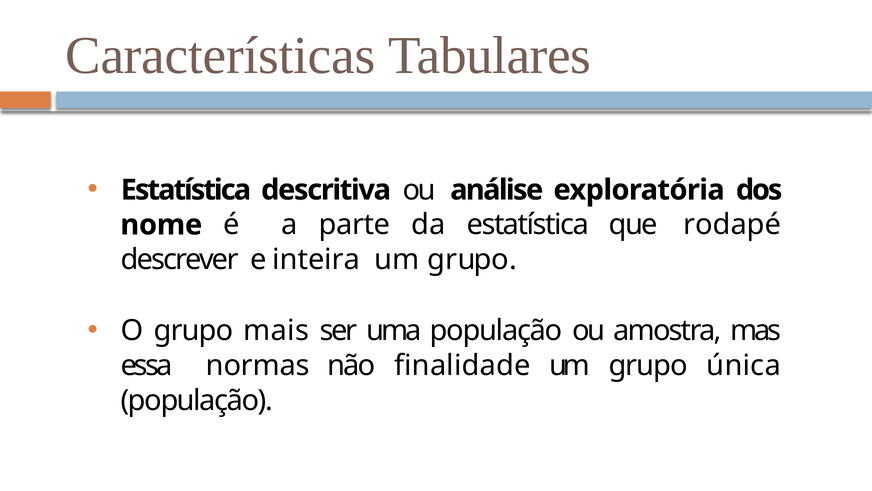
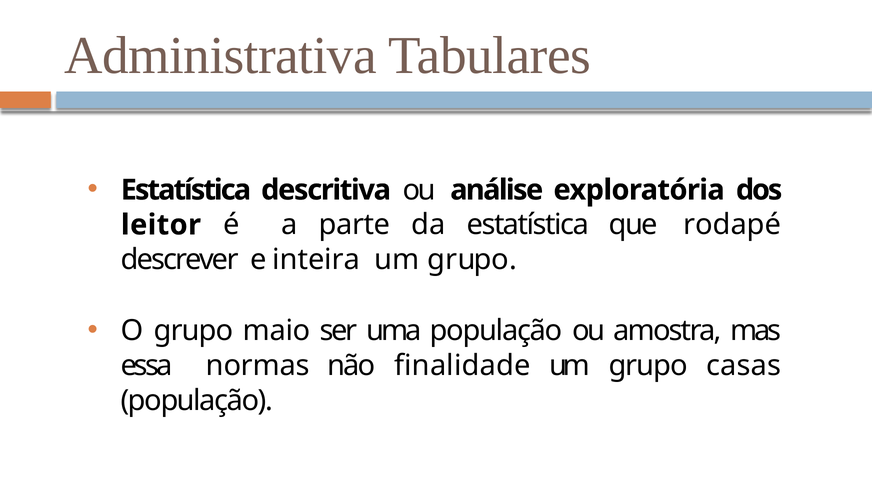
Características: Características -> Administrativa
nome: nome -> leitor
mais: mais -> maio
única: única -> casas
